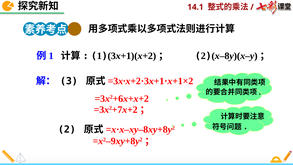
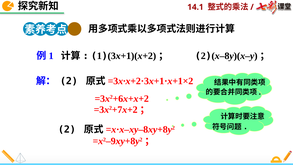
3 at (69, 81): 3 -> 2
